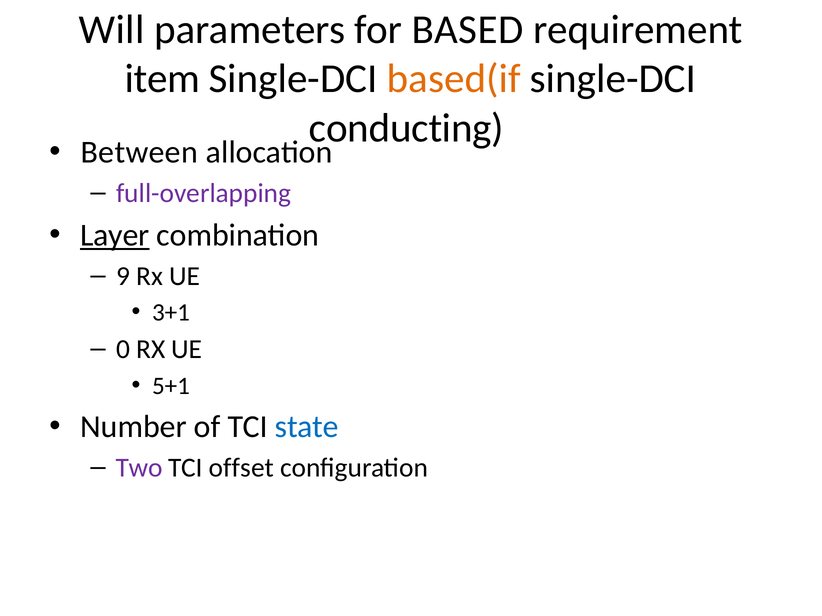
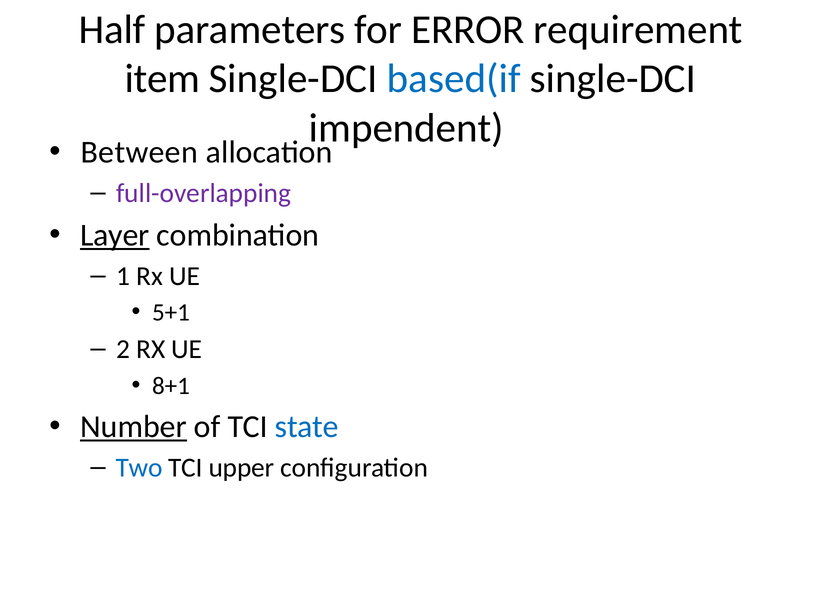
Will: Will -> Half
BASED: BASED -> ERROR
based(if colour: orange -> blue
conducting: conducting -> impendent
9: 9 -> 1
3+1: 3+1 -> 5+1
0: 0 -> 2
5+1: 5+1 -> 8+1
Number underline: none -> present
Two colour: purple -> blue
offset: offset -> upper
